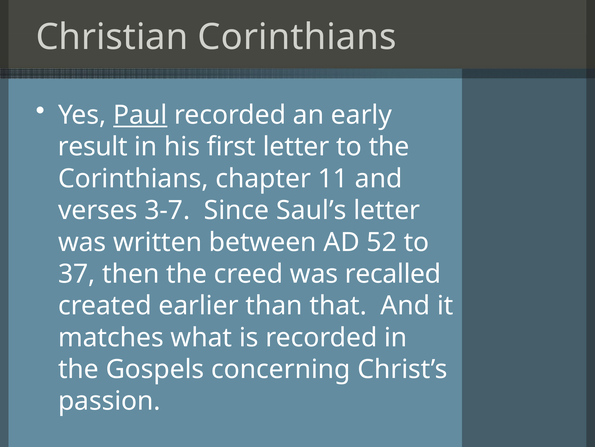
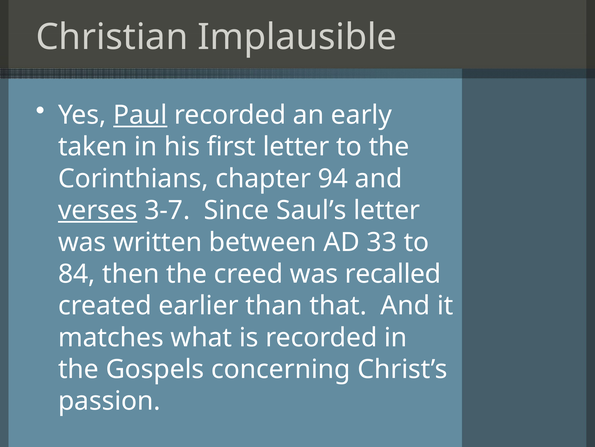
Christian Corinthians: Corinthians -> Implausible
result: result -> taken
11: 11 -> 94
verses underline: none -> present
52: 52 -> 33
37: 37 -> 84
